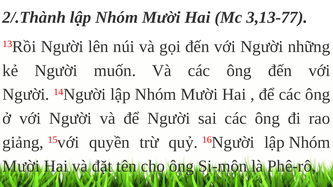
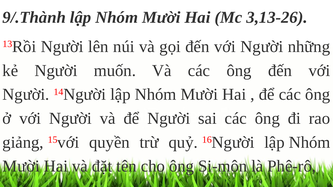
2/.Thành: 2/.Thành -> 9/.Thành
3,13-77: 3,13-77 -> 3,13-26
